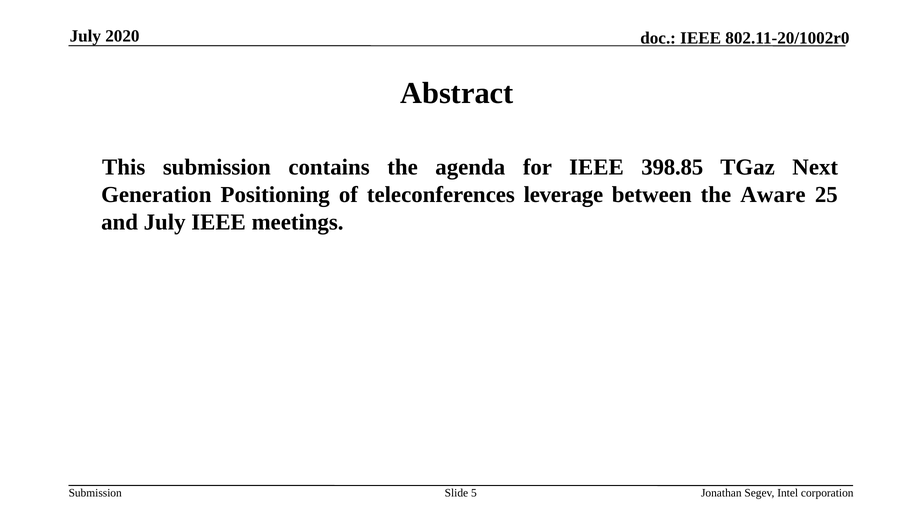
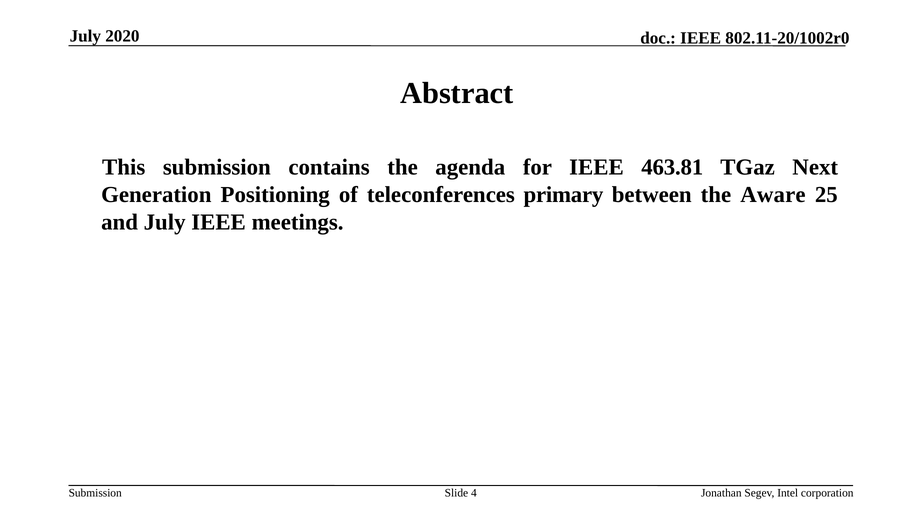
398.85: 398.85 -> 463.81
leverage: leverage -> primary
5: 5 -> 4
